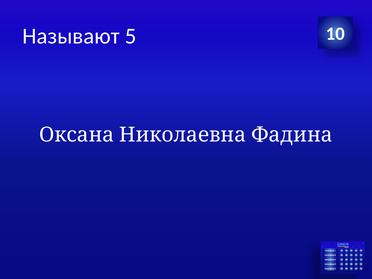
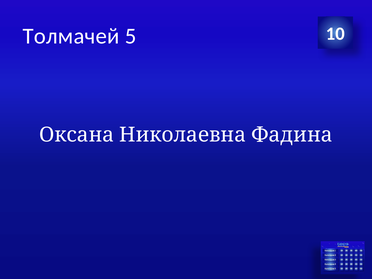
Называют: Называют -> Толмачей
